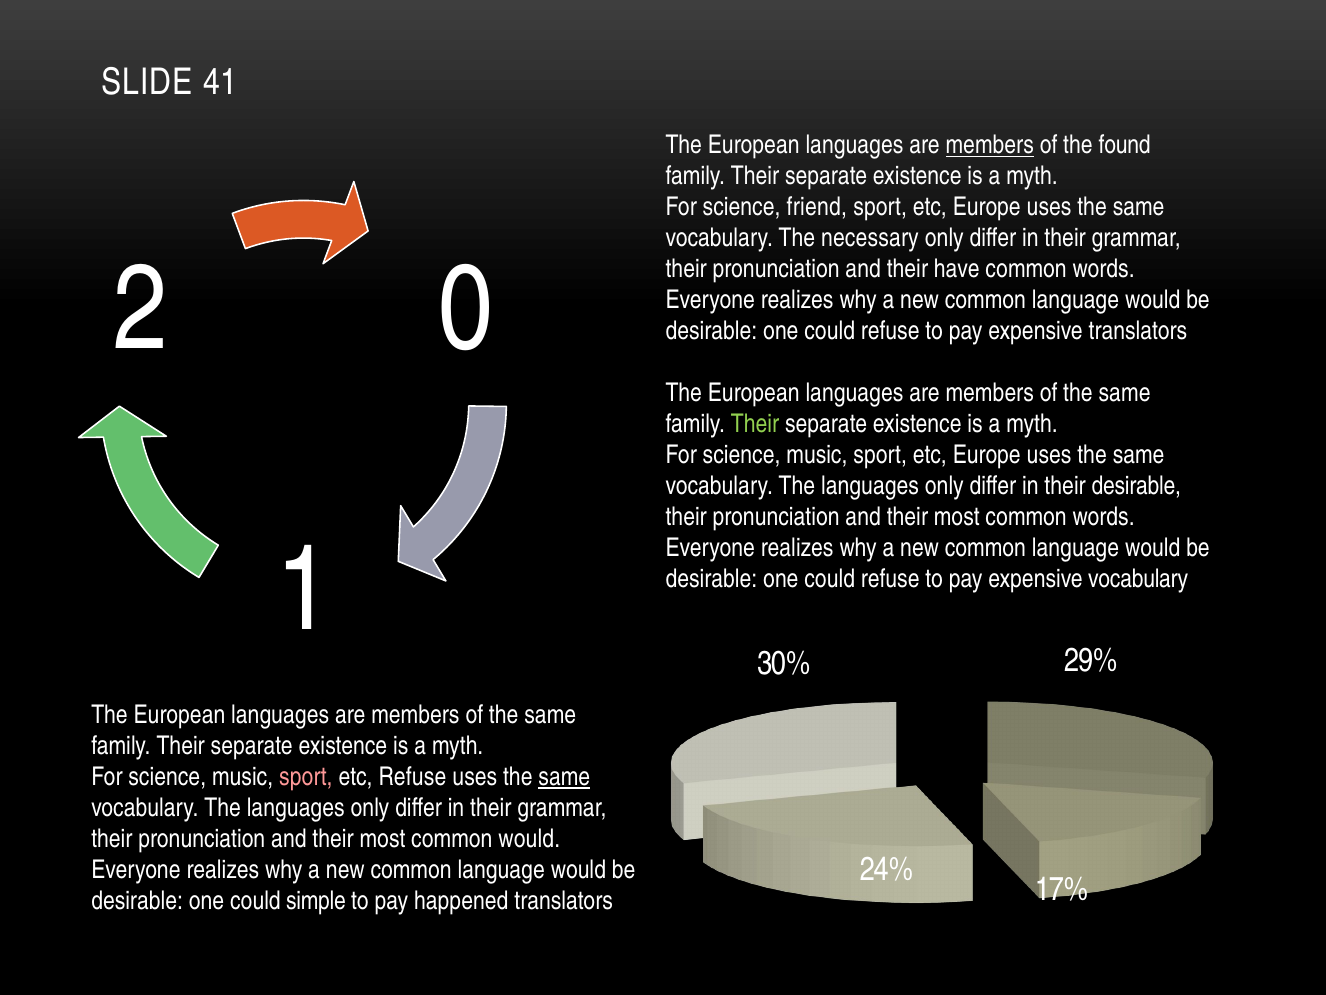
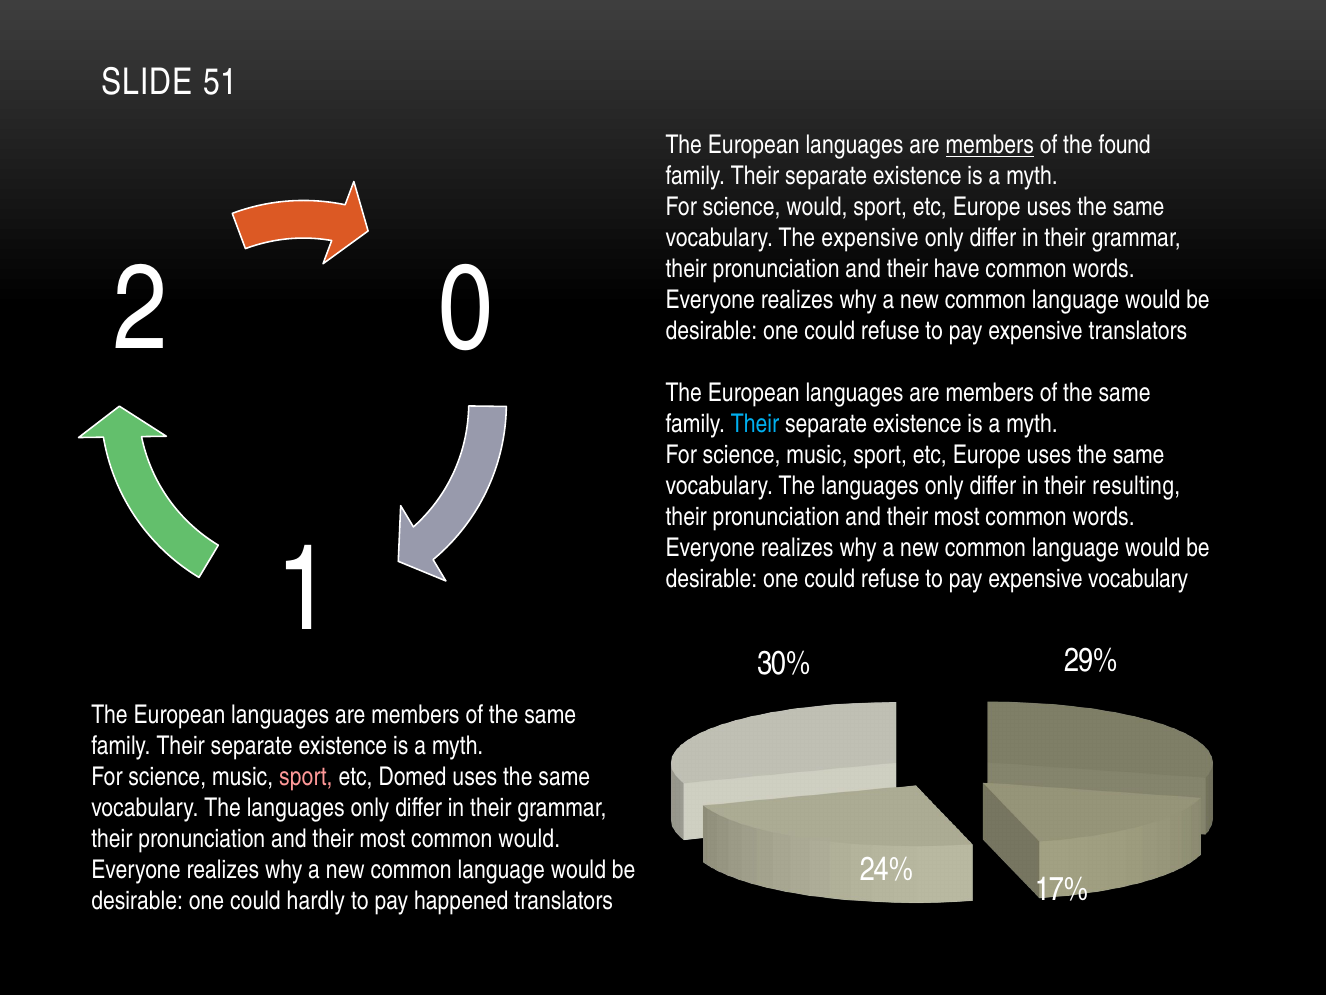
41: 41 -> 51
science friend: friend -> would
The necessary: necessary -> expensive
Their at (755, 424) colour: light green -> light blue
their desirable: desirable -> resulting
etc Refuse: Refuse -> Domed
same at (564, 777) underline: present -> none
simple: simple -> hardly
